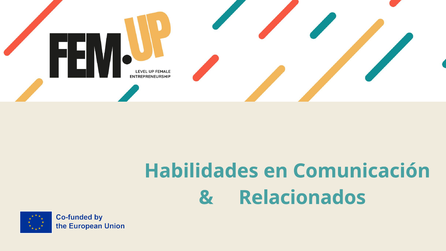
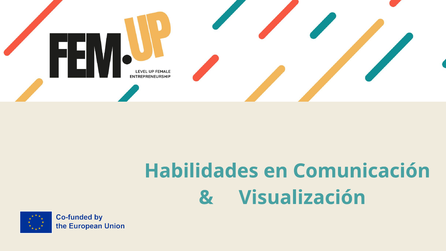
Relacionados: Relacionados -> Visualización
